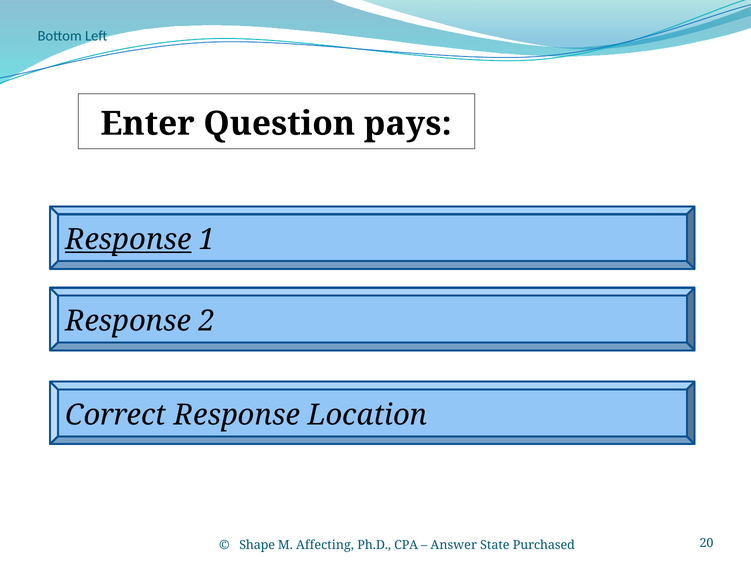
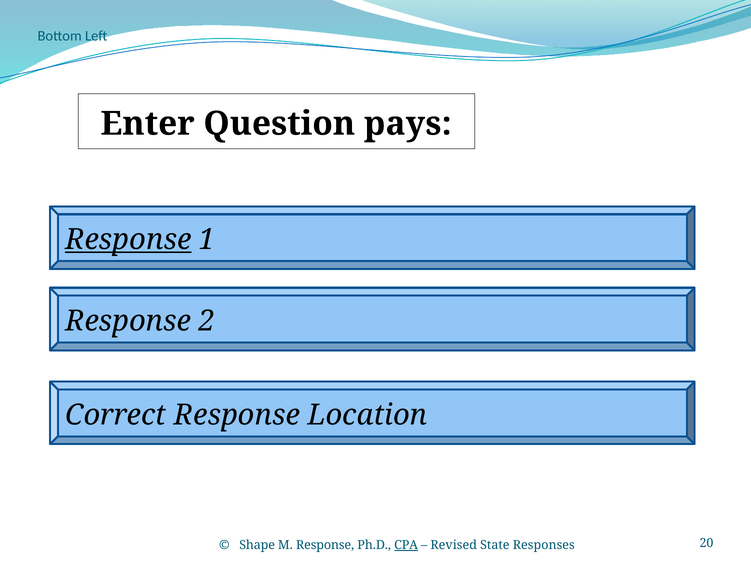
M Affecting: Affecting -> Response
CPA underline: none -> present
Answer: Answer -> Revised
Purchased: Purchased -> Responses
